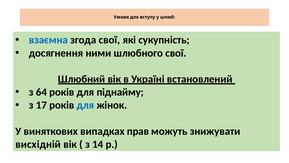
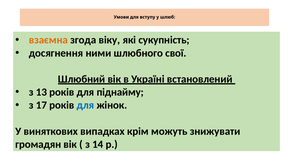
взаємна colour: blue -> orange
згода свої: свої -> віку
64: 64 -> 13
прав: прав -> крім
висхідній: висхідній -> громадян
